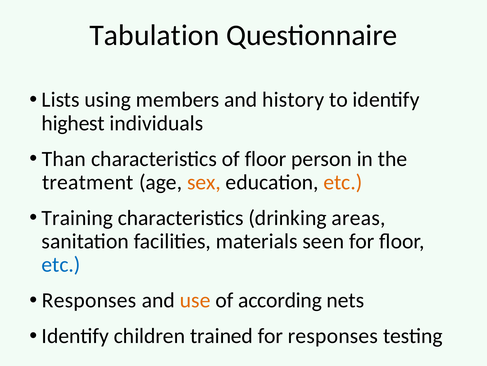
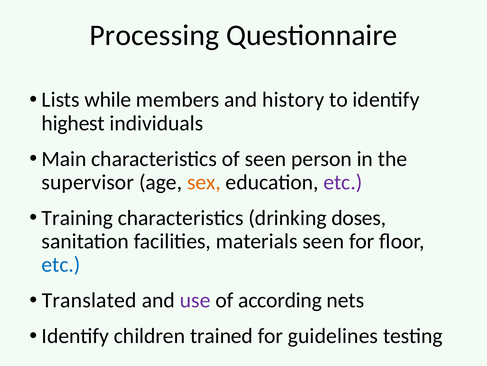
Tabulation: Tabulation -> Processing
using: using -> while
Than: Than -> Main
of floor: floor -> seen
treatment: treatment -> supervisor
etc at (343, 182) colour: orange -> purple
areas: areas -> doses
Responses at (89, 300): Responses -> Translated
use colour: orange -> purple
for responses: responses -> guidelines
